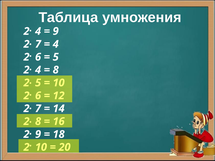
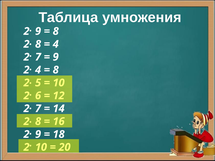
4 at (38, 31): 4 -> 9
9 at (56, 31): 9 -> 8
7 at (38, 44): 7 -> 8
6 at (38, 57): 6 -> 7
5 at (56, 57): 5 -> 9
